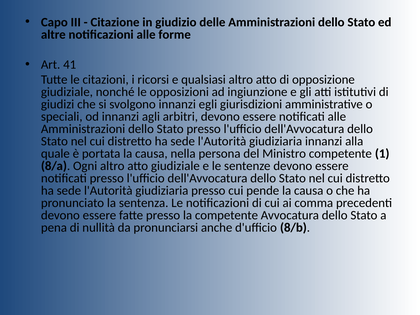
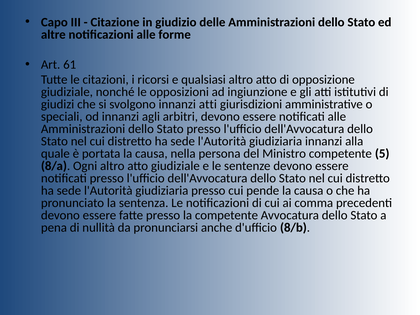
41: 41 -> 61
innanzi egli: egli -> atti
1: 1 -> 5
